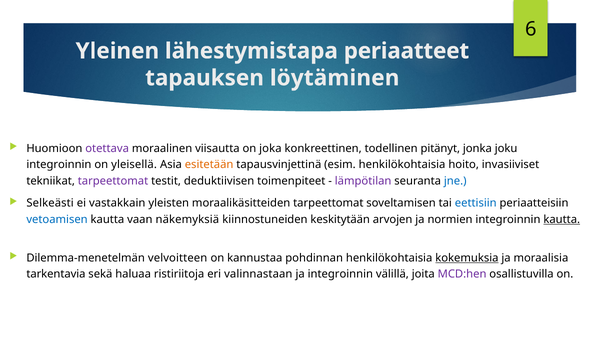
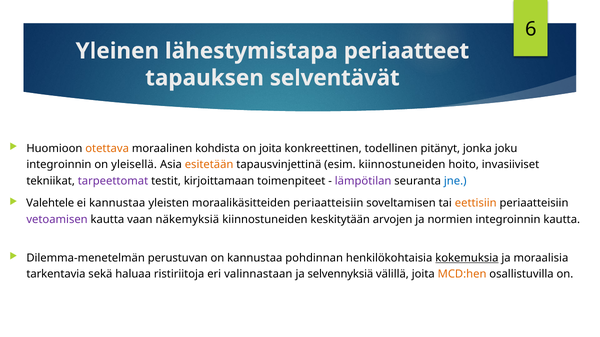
löytäminen: löytäminen -> selventävät
otettava colour: purple -> orange
viisautta: viisautta -> kohdista
on joka: joka -> joita
esim henkilökohtaisia: henkilökohtaisia -> kiinnostuneiden
deduktiivisen: deduktiivisen -> kirjoittamaan
Selkeästi: Selkeästi -> Valehtele
ei vastakkain: vastakkain -> kannustaa
moraalikäsitteiden tarpeettomat: tarpeettomat -> periaatteisiin
eettisiin colour: blue -> orange
vetoamisen colour: blue -> purple
kautta at (562, 220) underline: present -> none
velvoitteen: velvoitteen -> perustuvan
ja integroinnin: integroinnin -> selvennyksiä
MCD:hen colour: purple -> orange
